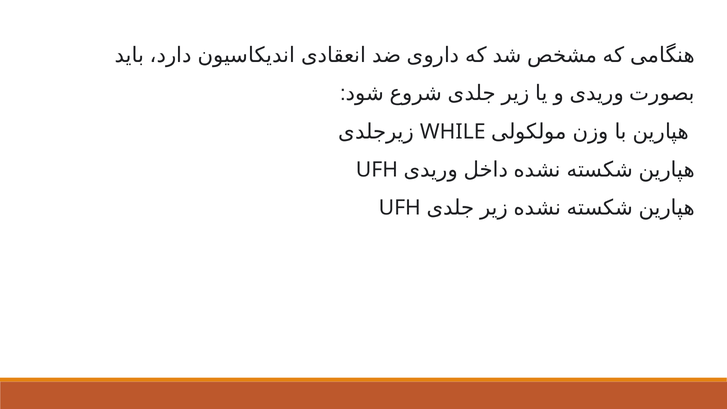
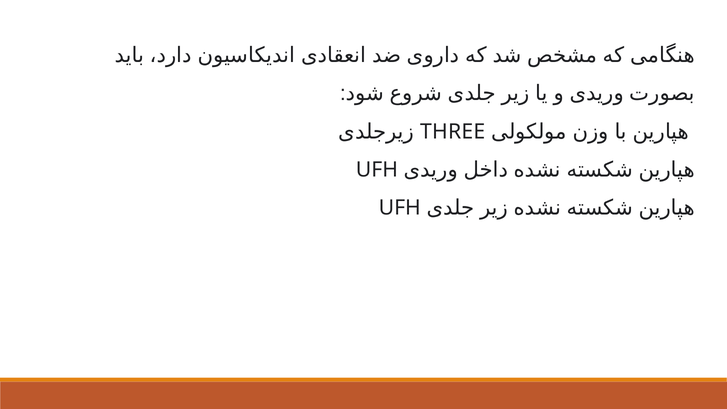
WHILE: WHILE -> THREE
